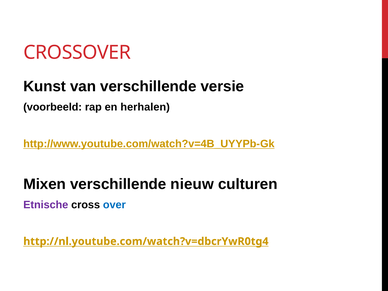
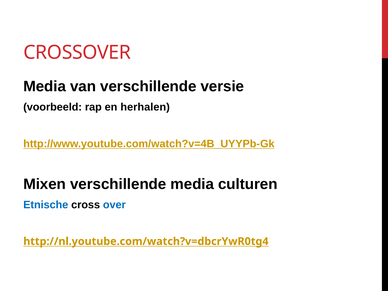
Kunst at (45, 86): Kunst -> Media
verschillende nieuw: nieuw -> media
Etnische colour: purple -> blue
